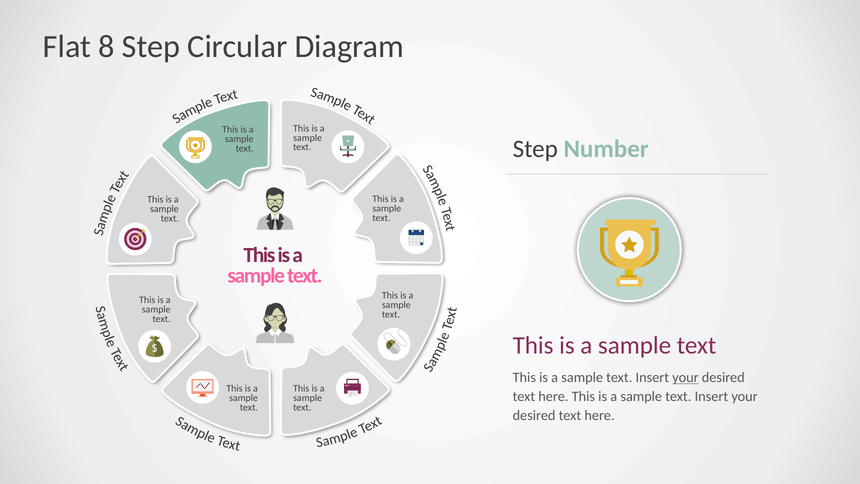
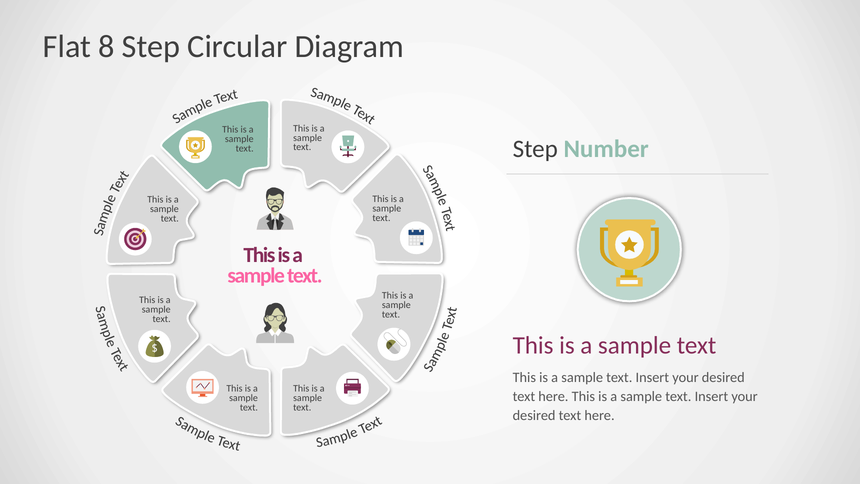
your at (685, 377) underline: present -> none
